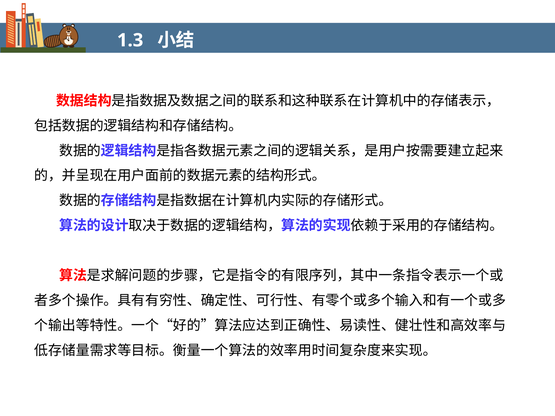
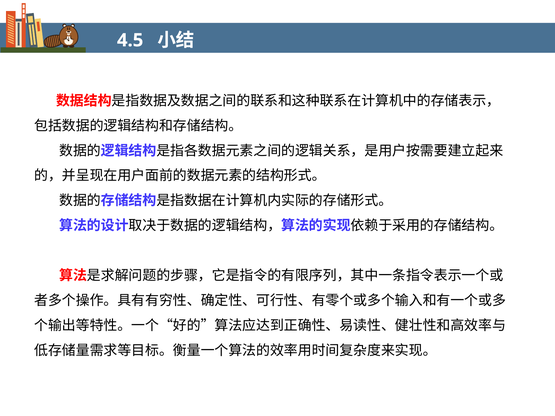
1.3: 1.3 -> 4.5
